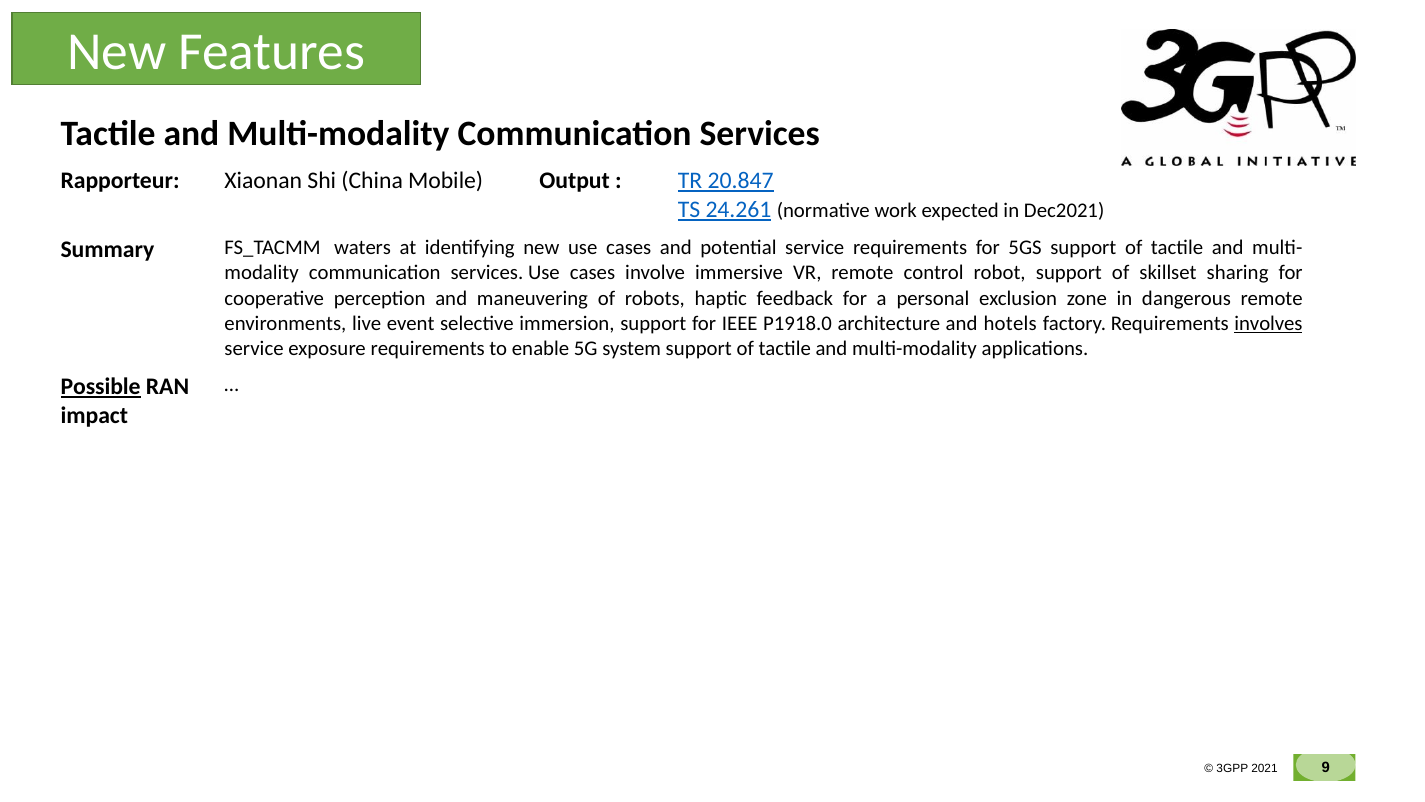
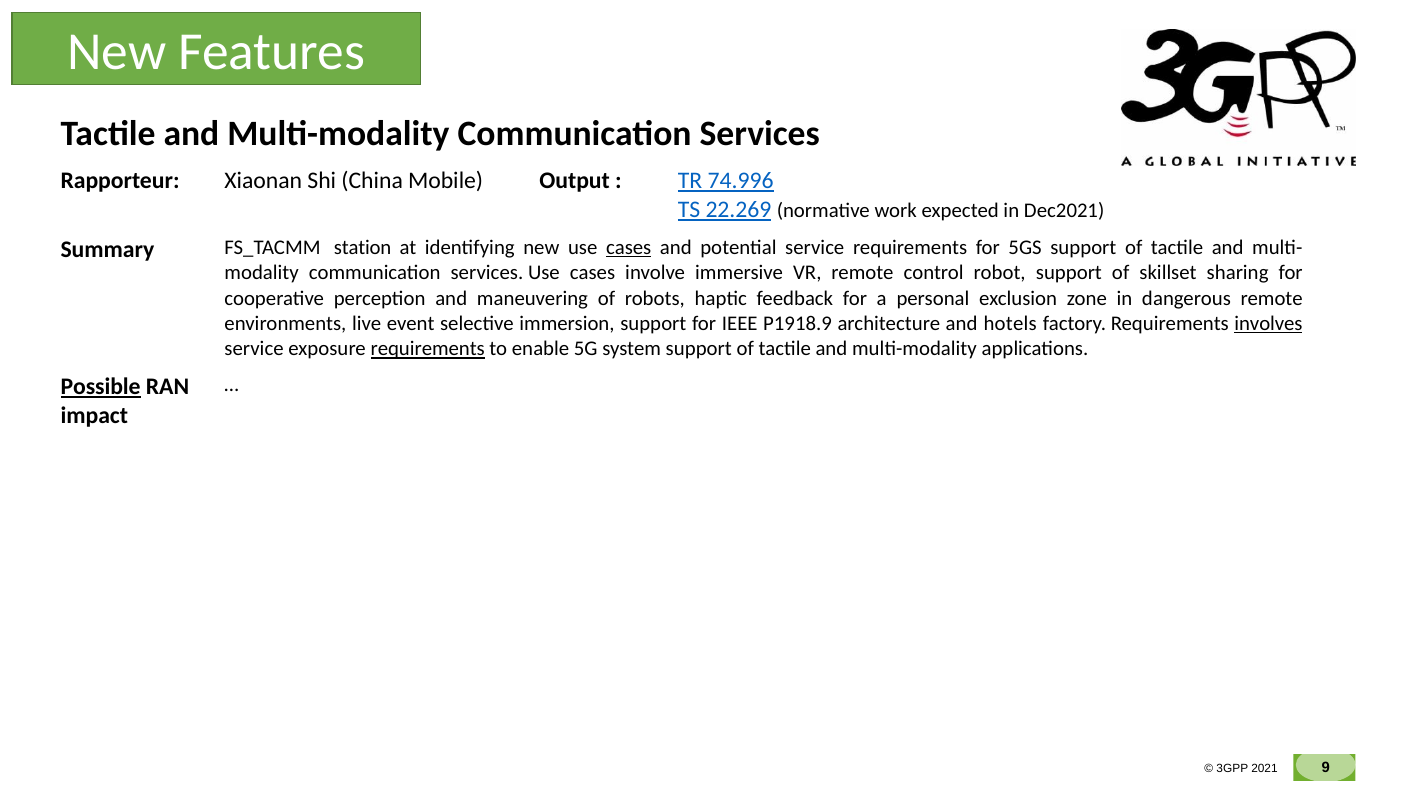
20.847: 20.847 -> 74.996
24.261: 24.261 -> 22.269
waters: waters -> station
cases at (629, 248) underline: none -> present
P1918.0: P1918.0 -> P1918.9
requirements at (428, 349) underline: none -> present
